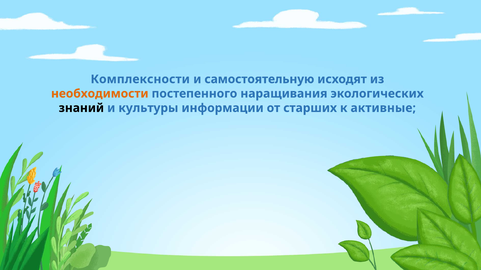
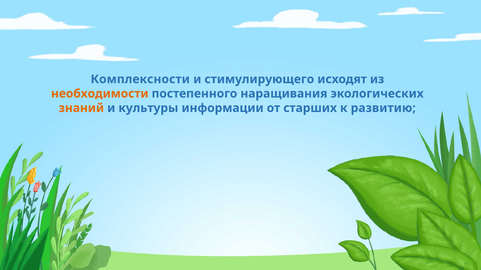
самостоятельную: самостоятельную -> стимулирующего
знаний colour: black -> orange
активные: активные -> развитию
